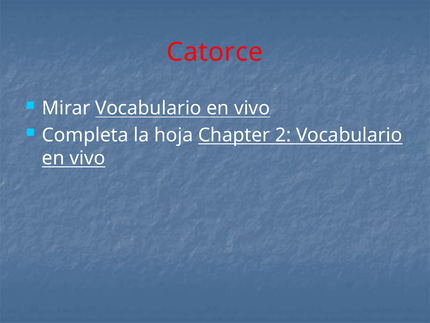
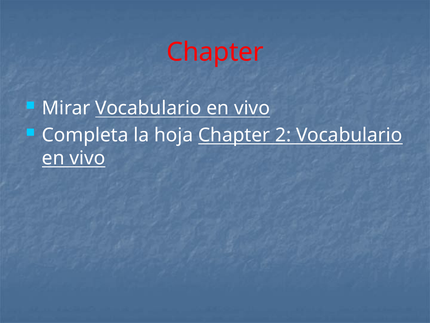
Catorce at (215, 52): Catorce -> Chapter
